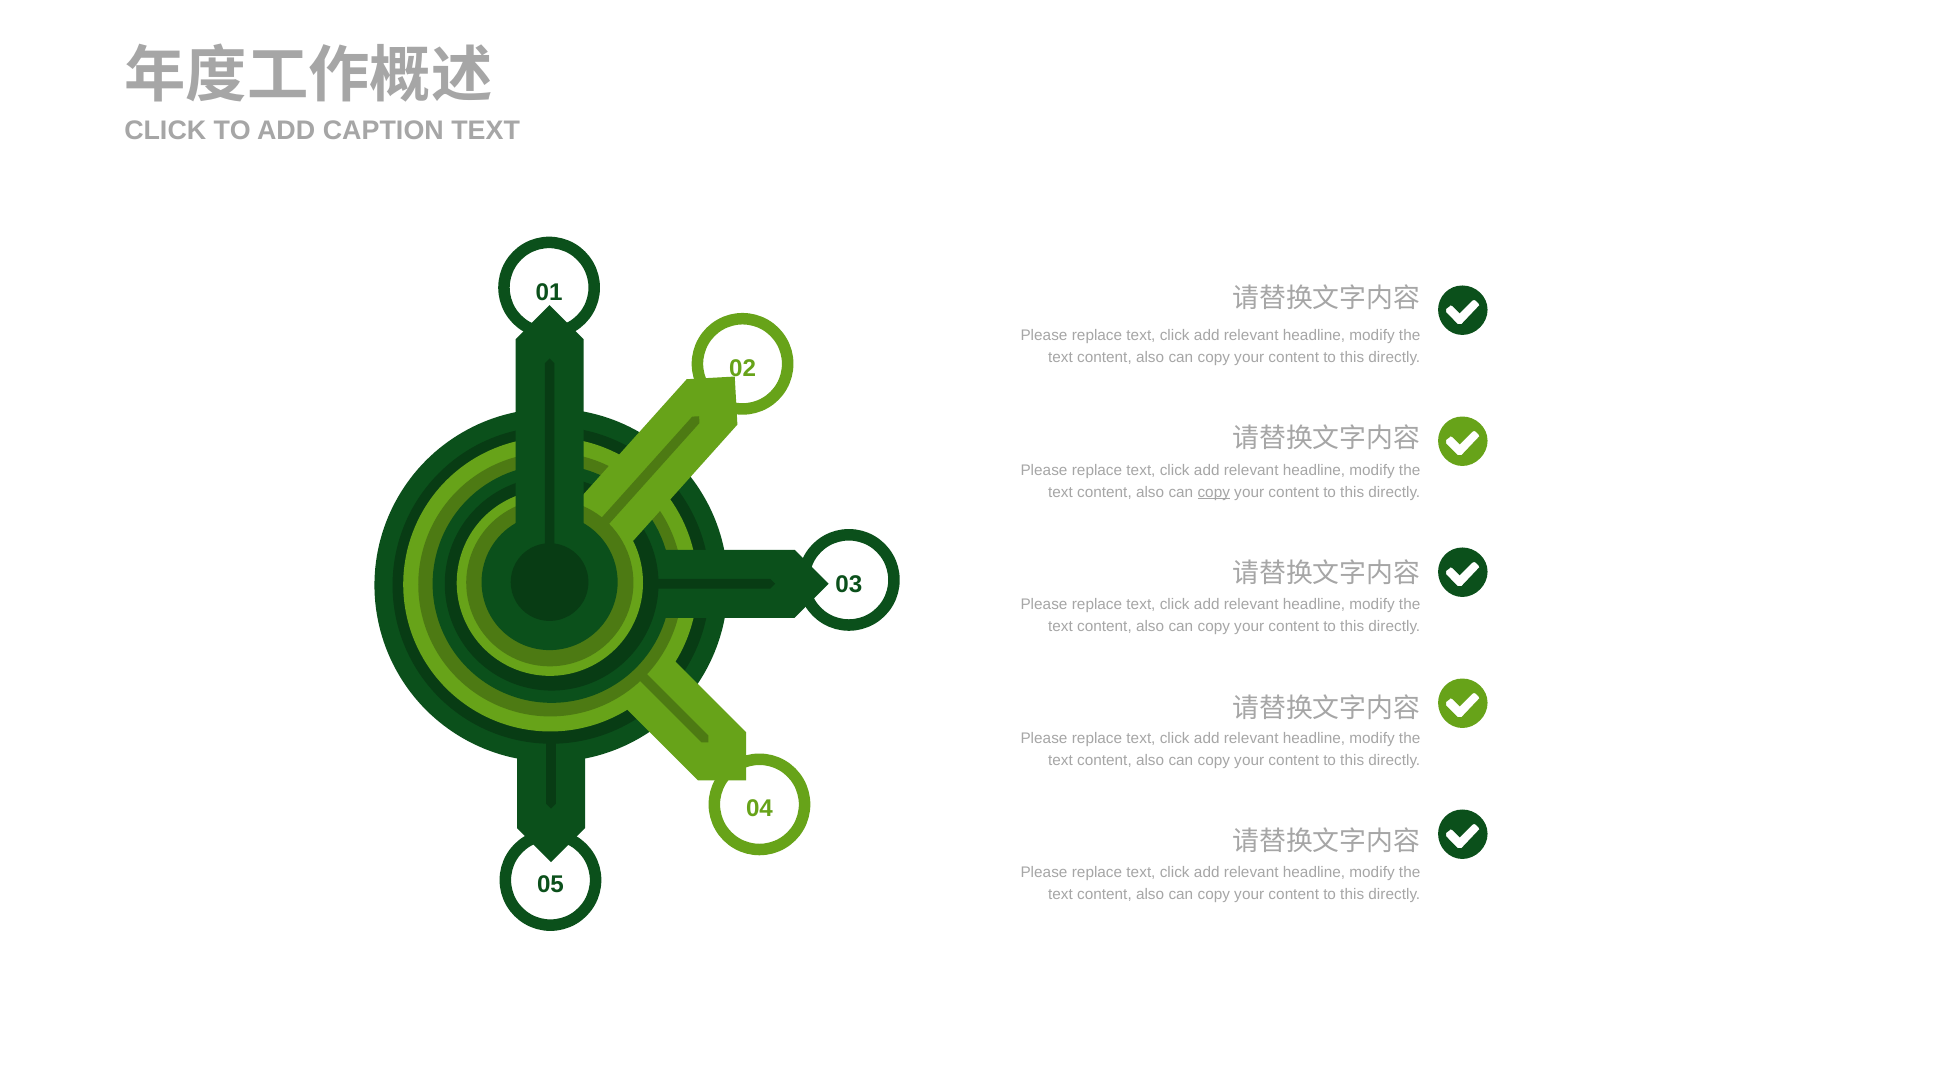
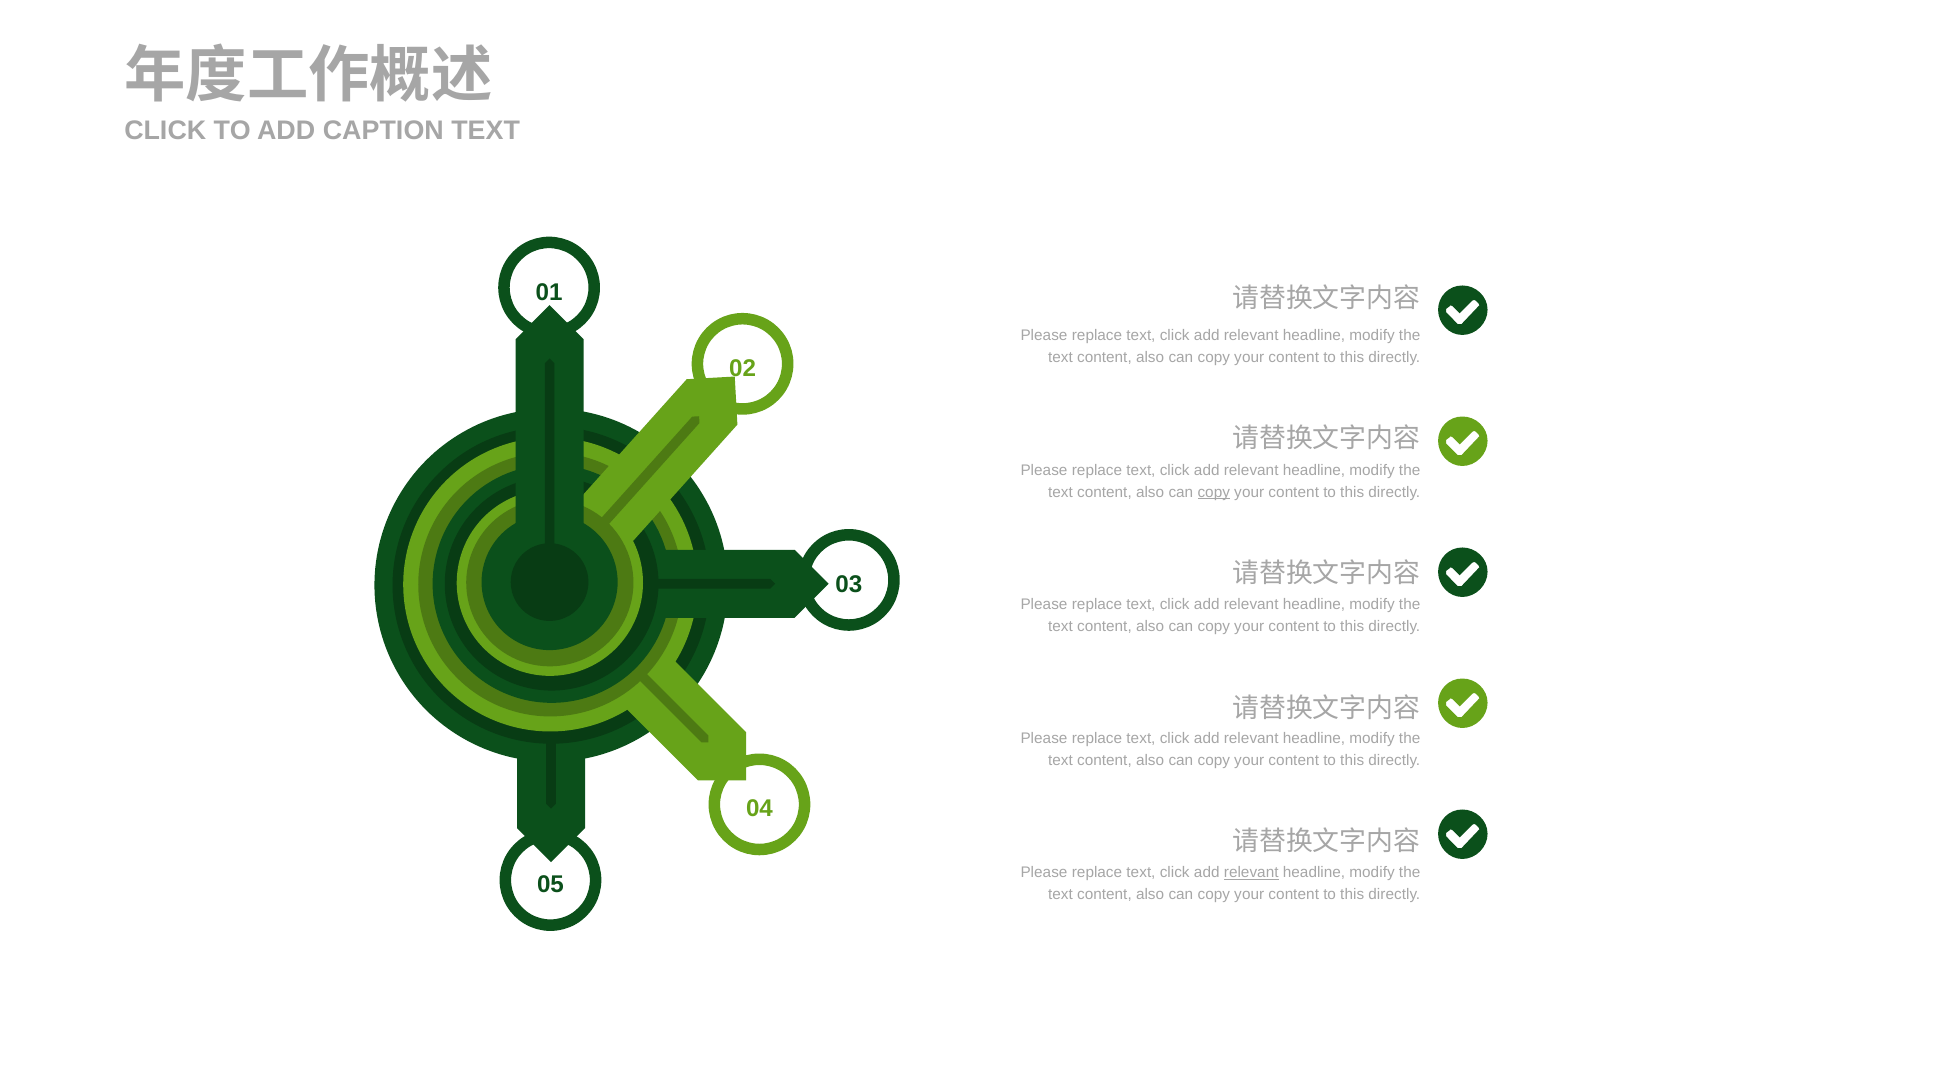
relevant at (1251, 873) underline: none -> present
